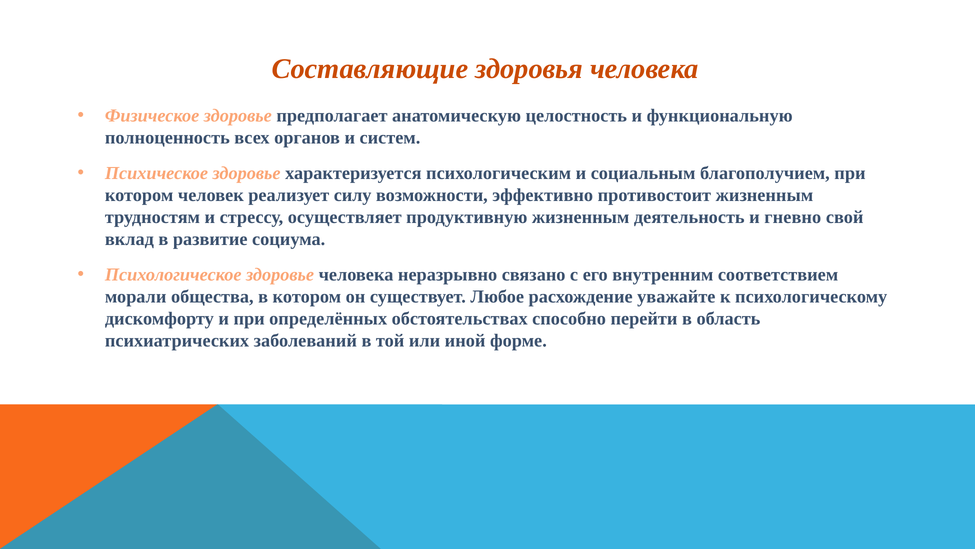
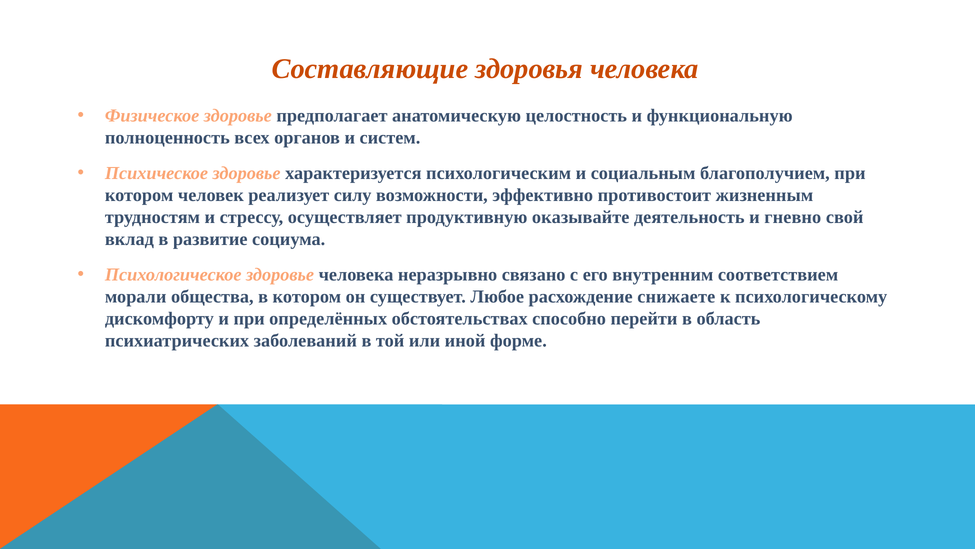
продуктивную жизненным: жизненным -> оказывайте
уважайте: уважайте -> снижаете
